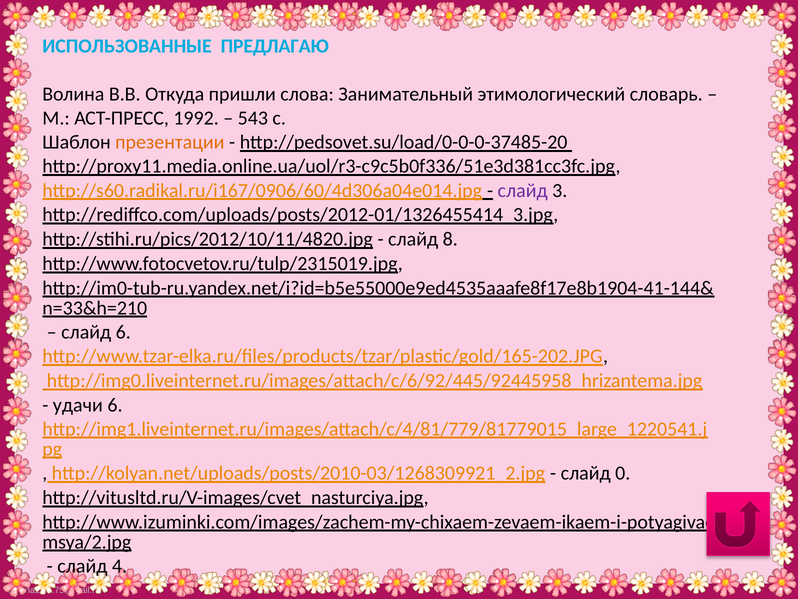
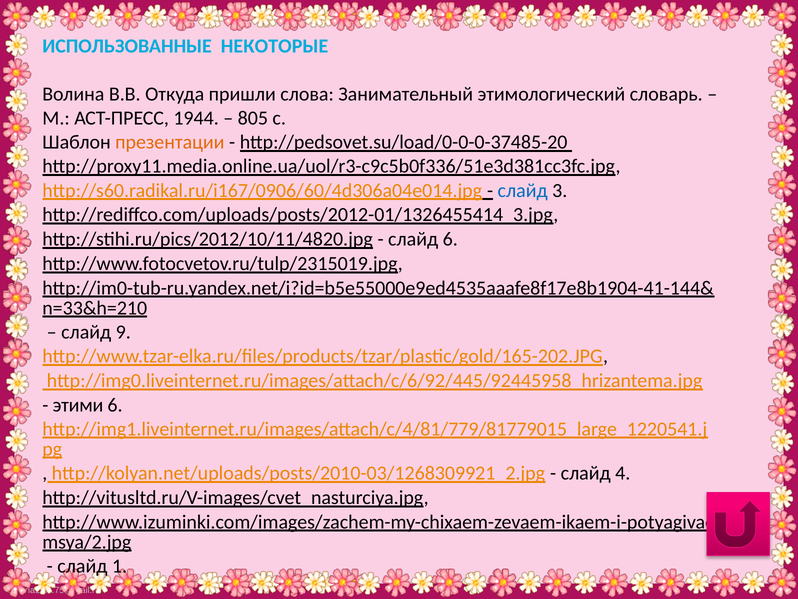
ПРЕДЛАГАЮ: ПРЕДЛАГАЮ -> НЕКОТОРЫЕ
1992: 1992 -> 1944
543: 543 -> 805
слайд at (523, 190) colour: purple -> blue
слайд 8: 8 -> 6
слайд 6: 6 -> 9
удачи: удачи -> этими
0: 0 -> 4
4: 4 -> 1
